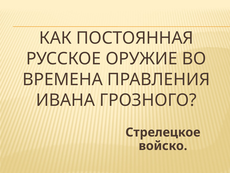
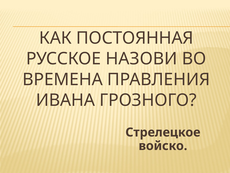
ОРУЖИЕ: ОРУЖИЕ -> НАЗОВИ
